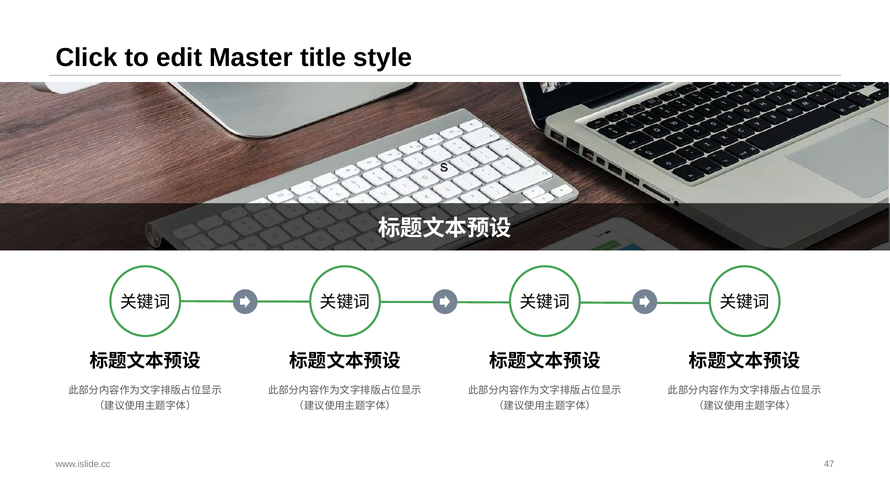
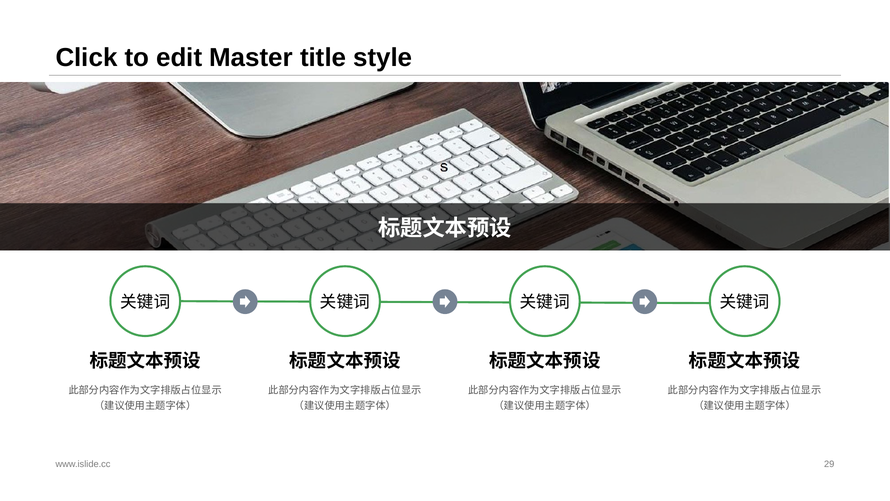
47: 47 -> 29
